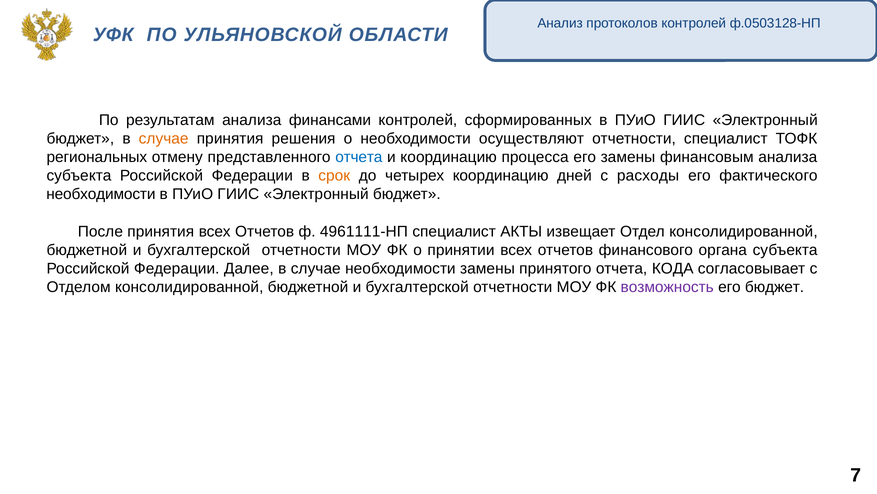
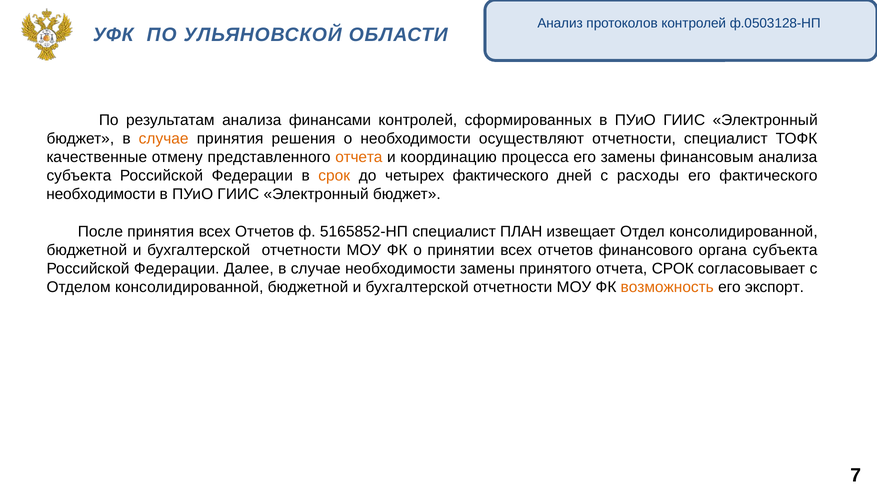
региональных: региональных -> качественные
отчета at (359, 157) colour: blue -> orange
четырех координацию: координацию -> фактического
4961111-НП: 4961111-НП -> 5165852-НП
АКТЫ: АКТЫ -> ПЛАН
отчета КОДА: КОДА -> СРОК
возможность colour: purple -> orange
его бюджет: бюджет -> экспорт
